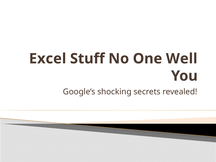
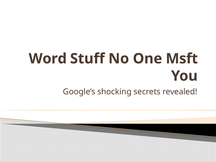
Excel: Excel -> Word
Well: Well -> Msft
